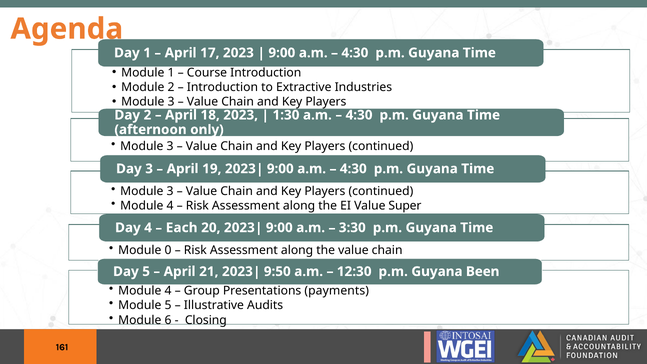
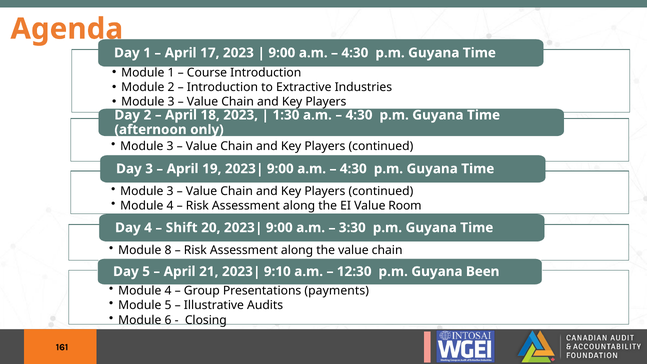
Super: Super -> Room
Each: Each -> Shift
0: 0 -> 8
9:50: 9:50 -> 9:10
